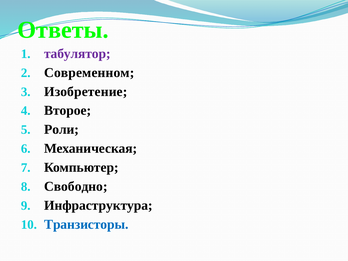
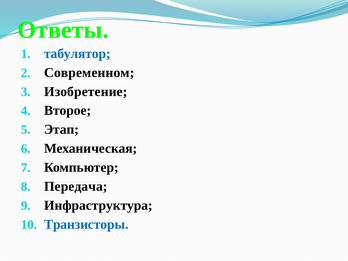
табулятор colour: purple -> blue
Роли: Роли -> Этап
Свободно: Свободно -> Передача
